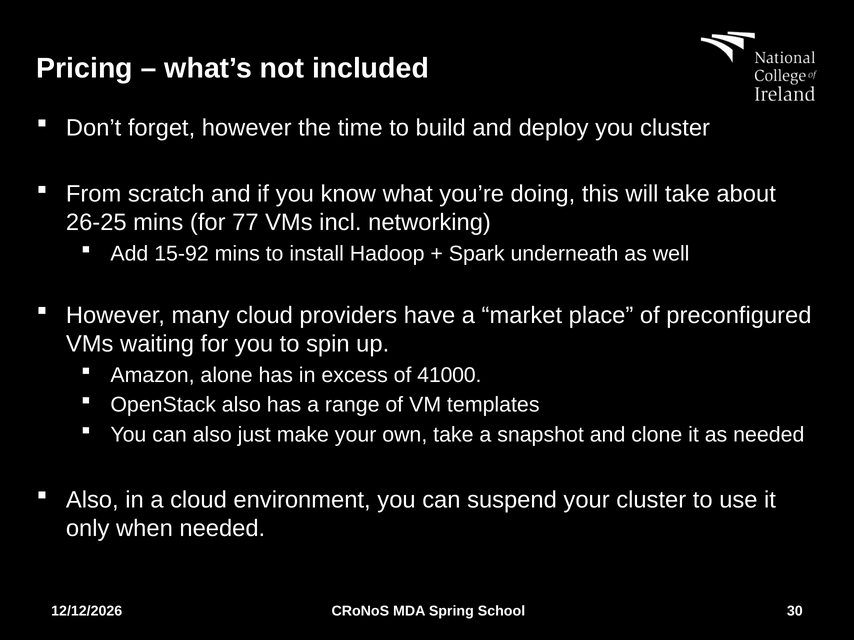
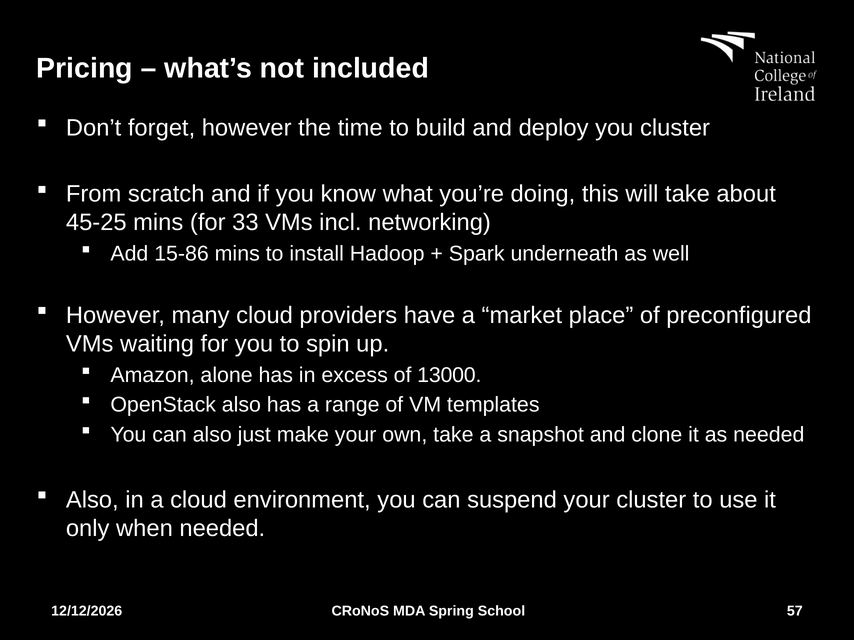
26-25: 26-25 -> 45-25
77: 77 -> 33
15-92: 15-92 -> 15-86
41000: 41000 -> 13000
30: 30 -> 57
